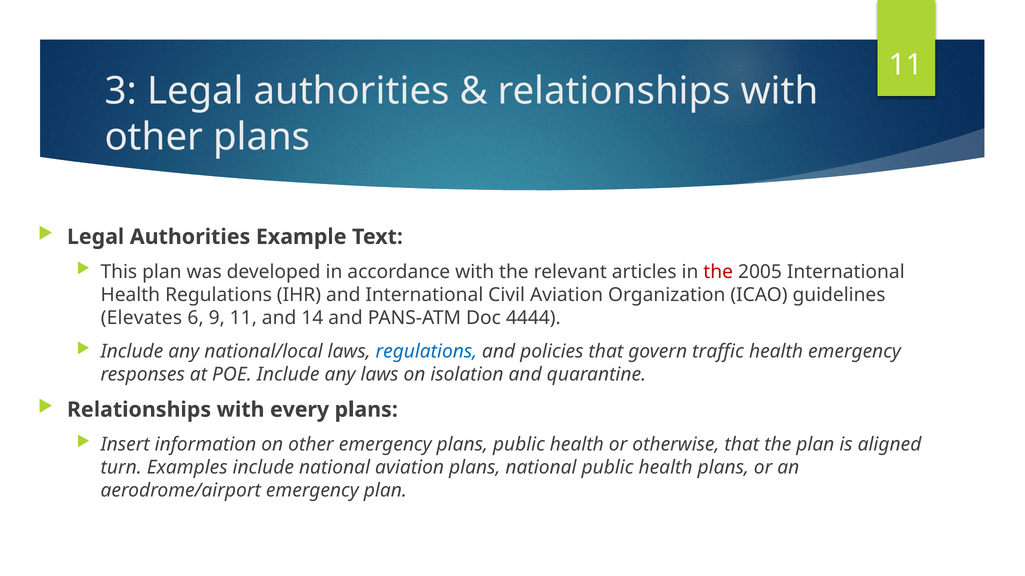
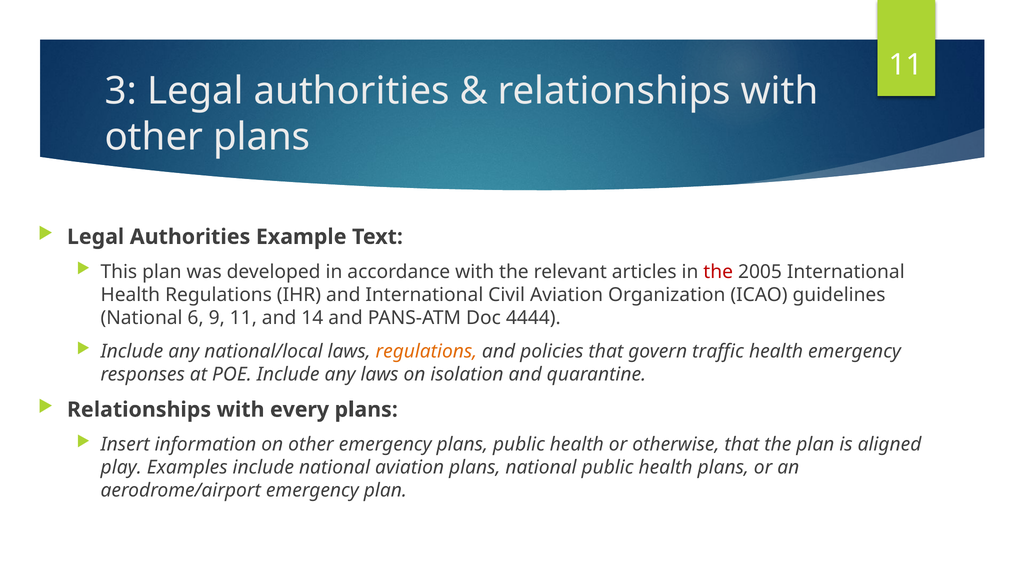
Elevates at (141, 318): Elevates -> National
regulations at (426, 352) colour: blue -> orange
turn: turn -> play
